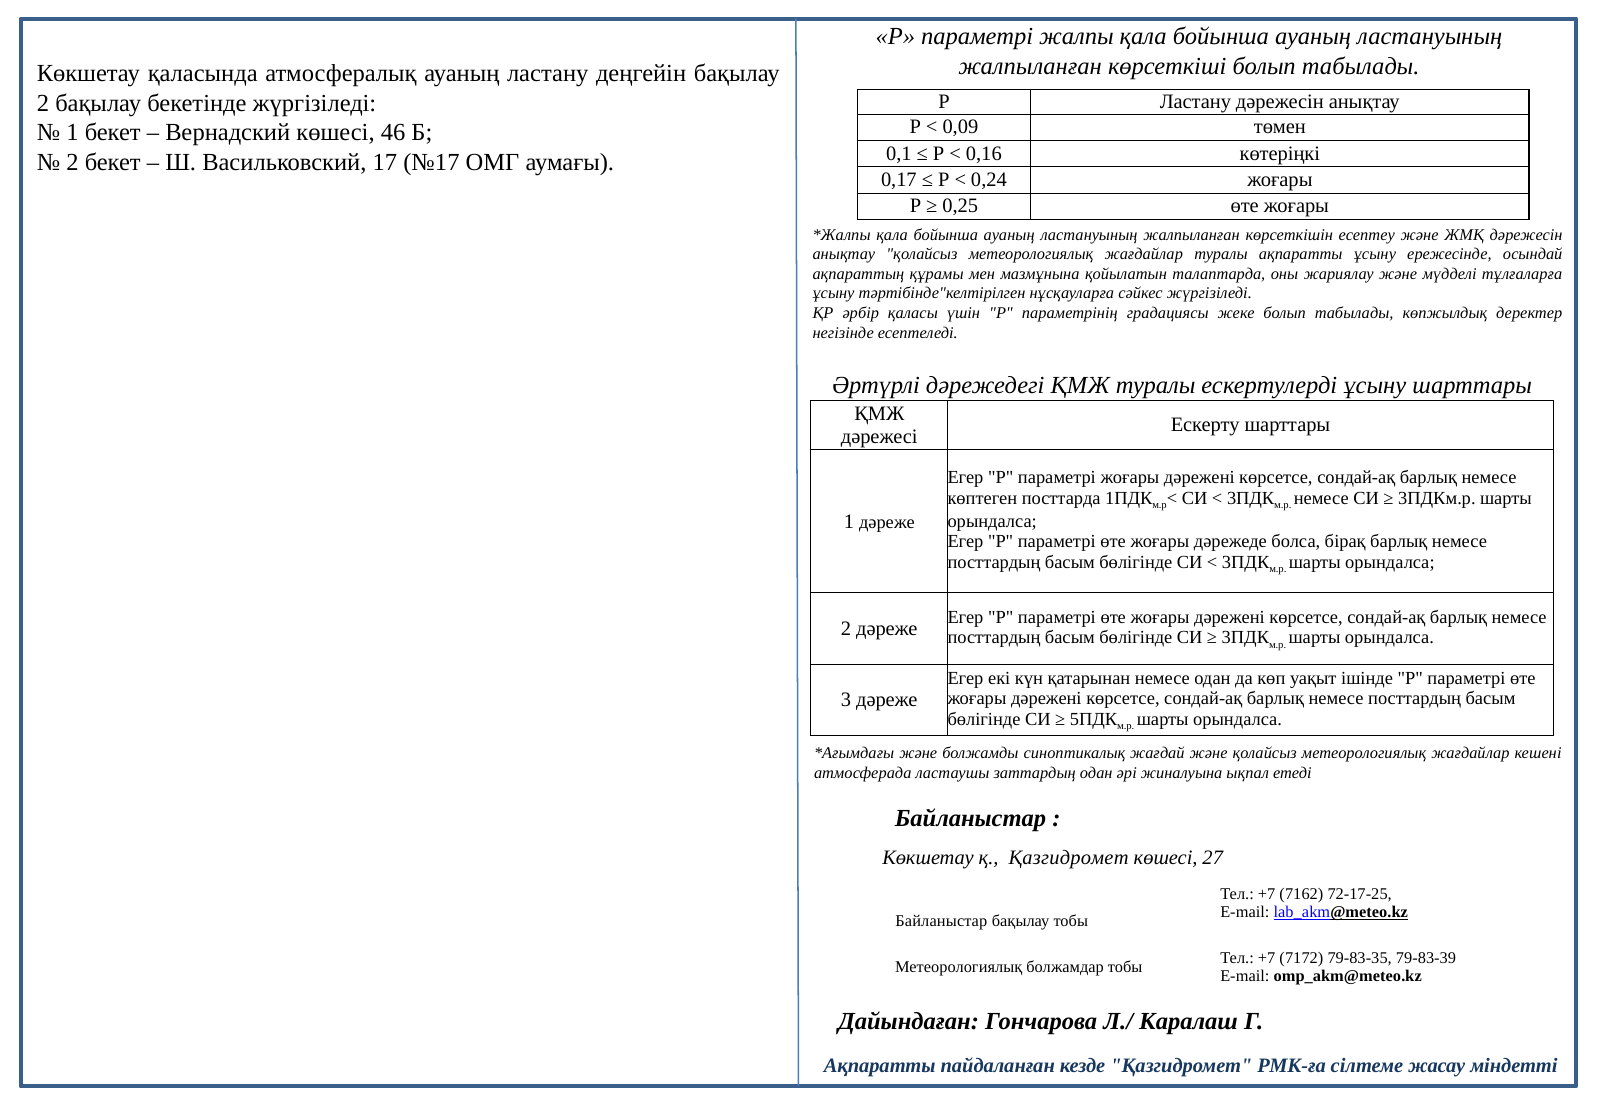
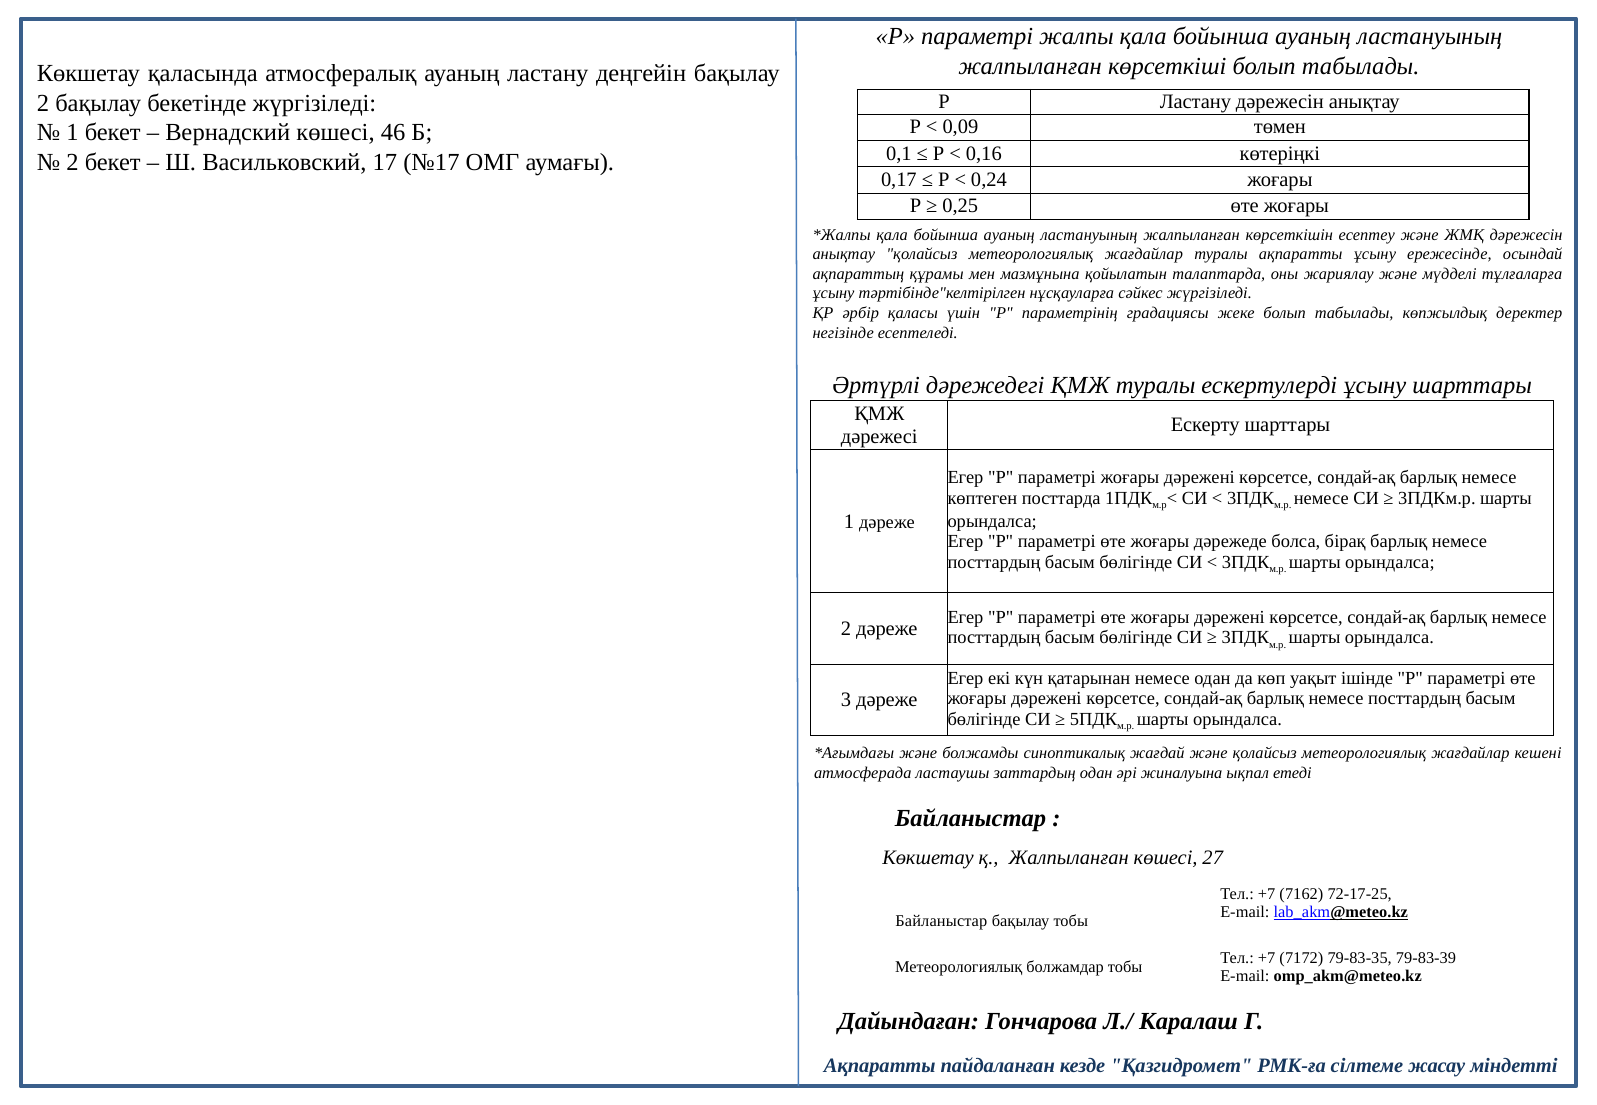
қ Қазгидромет: Қазгидромет -> Жалпыланған
